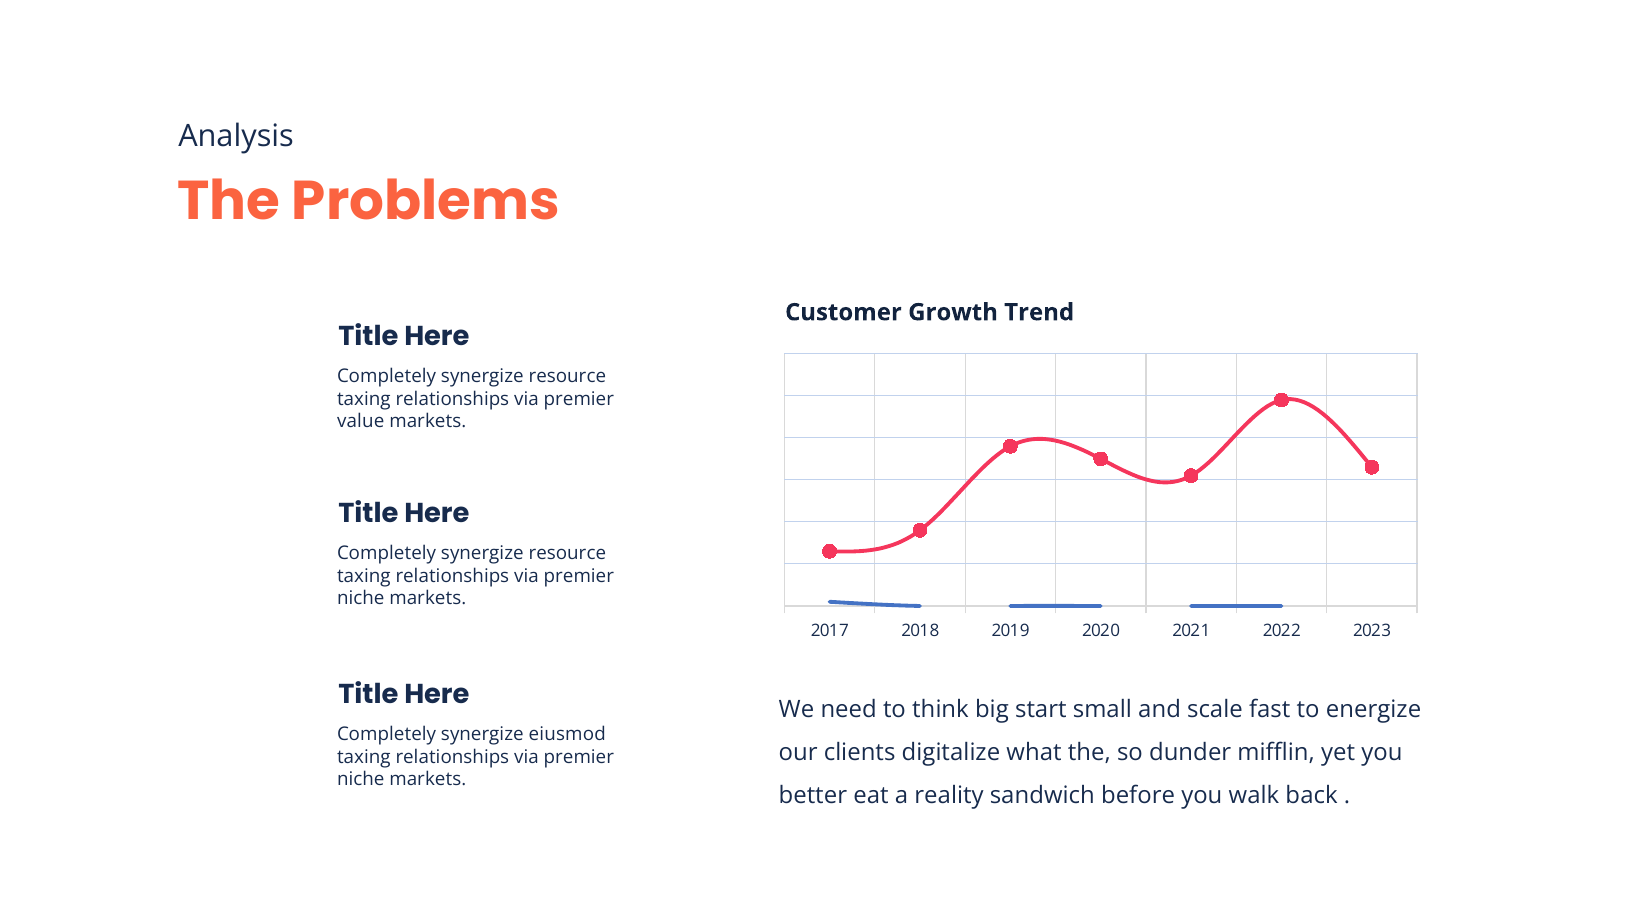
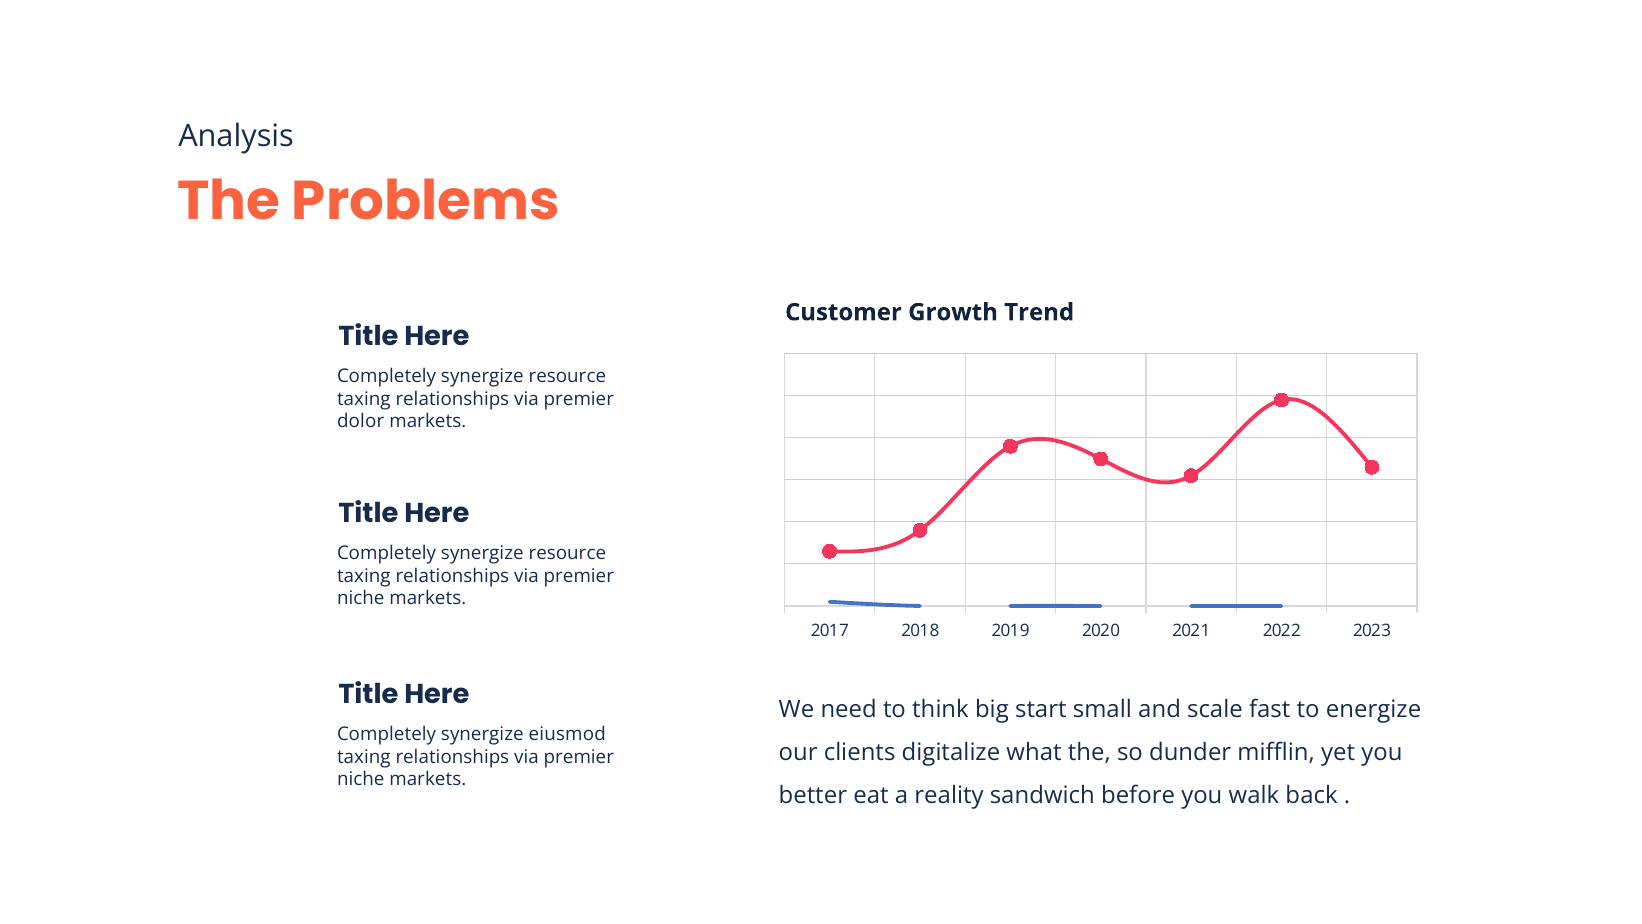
value: value -> dolor
